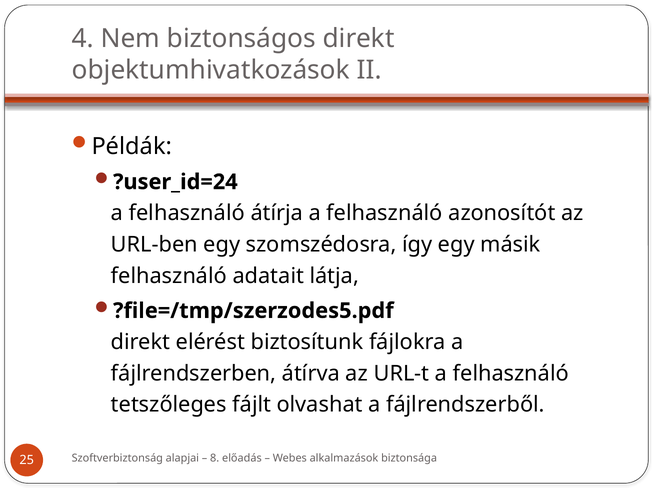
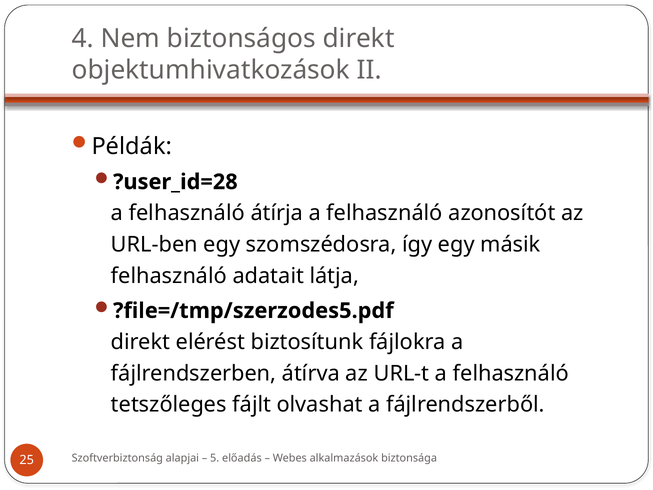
?user_id=24: ?user_id=24 -> ?user_id=28
8: 8 -> 5
